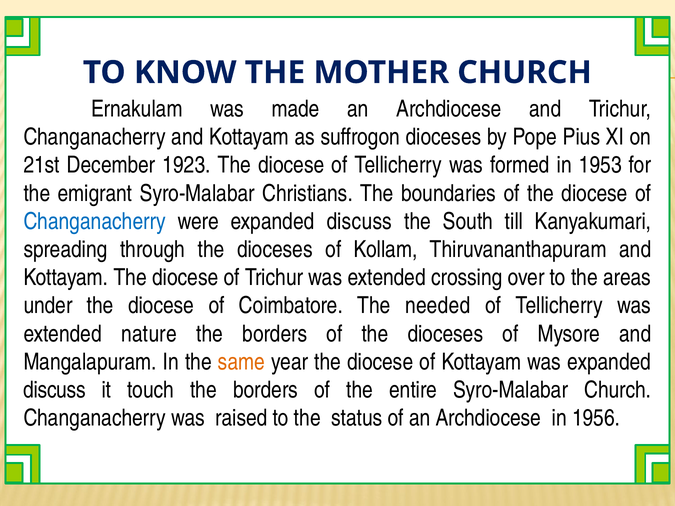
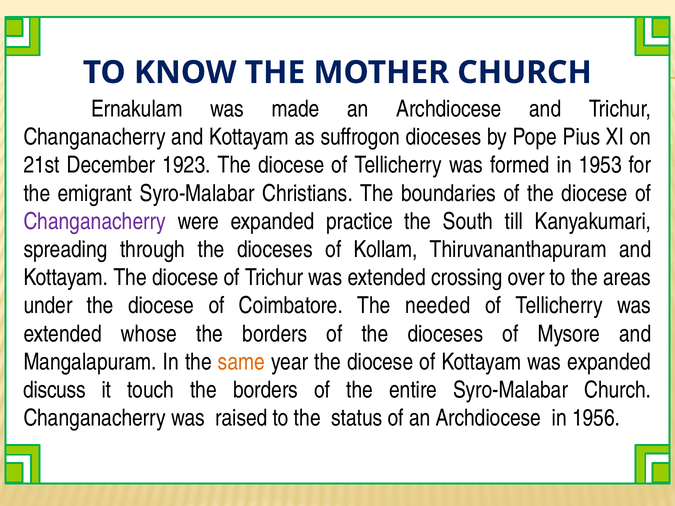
Changanacherry at (95, 221) colour: blue -> purple
were expanded discuss: discuss -> practice
nature: nature -> whose
